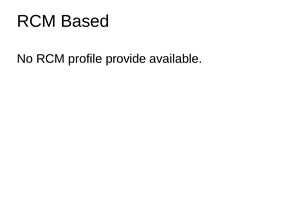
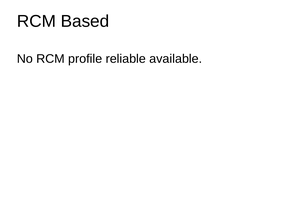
provide: provide -> reliable
